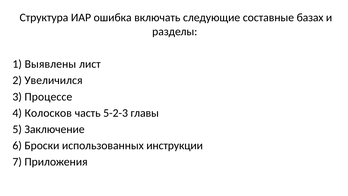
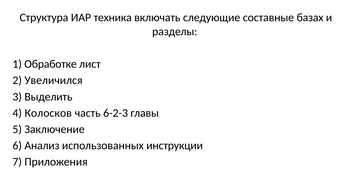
ошибка: ошибка -> техника
Выявлены: Выявлены -> Обработке
Процессе: Процессе -> Выделить
5-2-3: 5-2-3 -> 6-2-3
Броски: Броски -> Анализ
